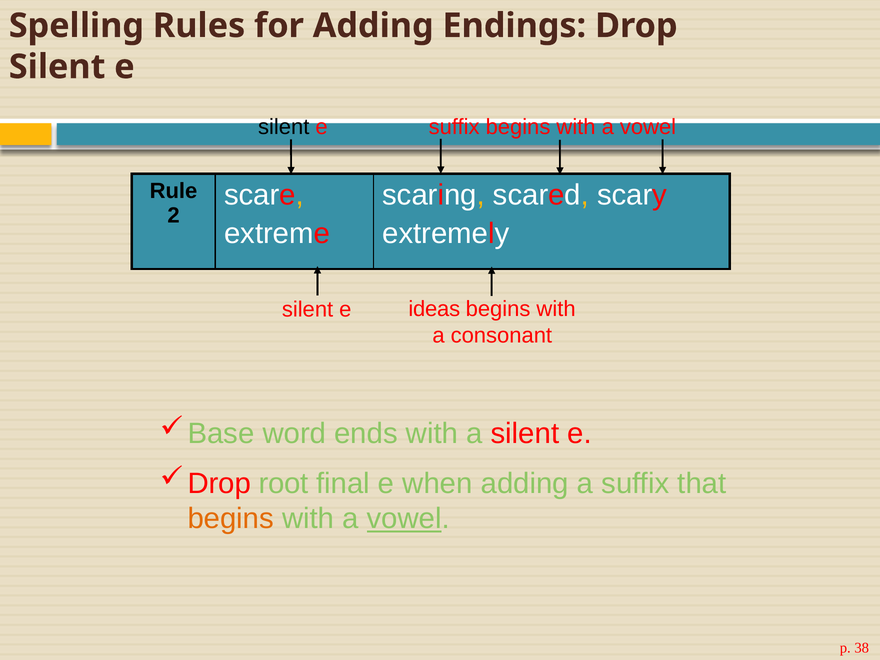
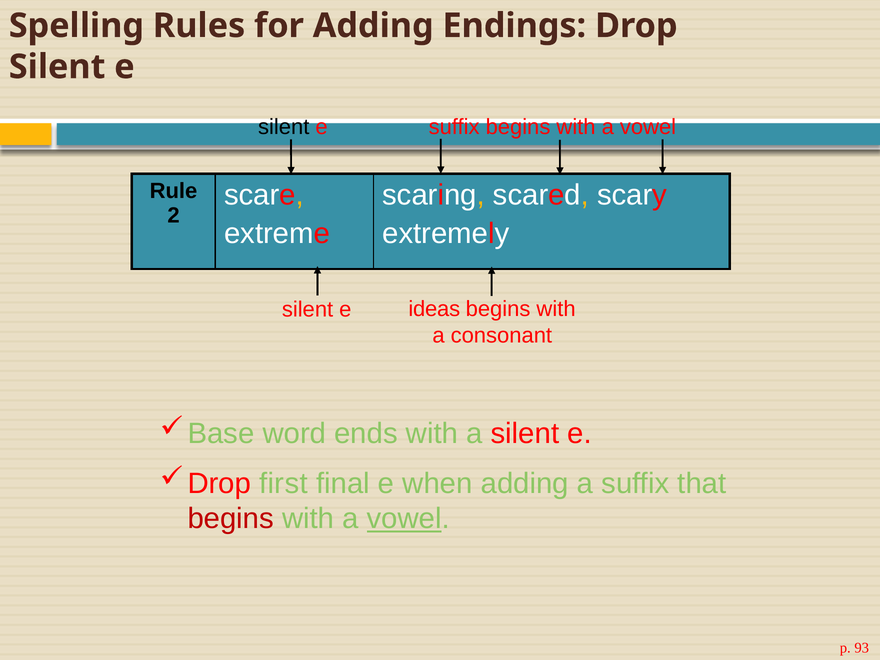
root: root -> first
begins at (231, 519) colour: orange -> red
38: 38 -> 93
